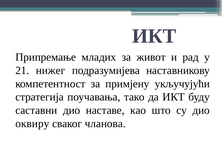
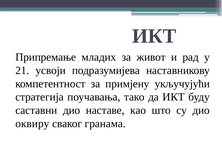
нижег: нижег -> усвоји
чланова: чланова -> гранама
